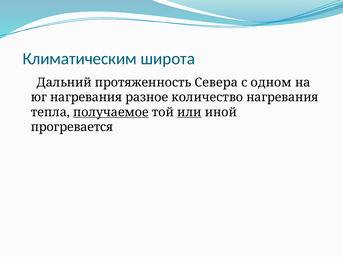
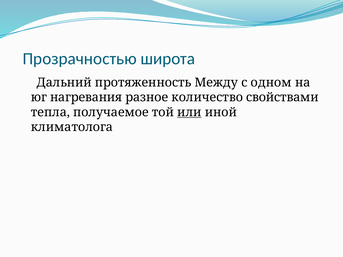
Климатическим: Климатическим -> Прозрачностью
Севера: Севера -> Между
количество нагревания: нагревания -> свойствами
получаемое underline: present -> none
прогревается: прогревается -> климатолога
